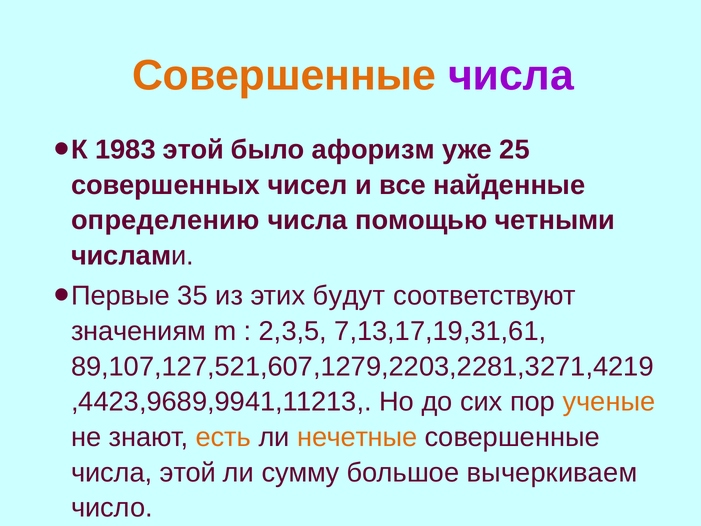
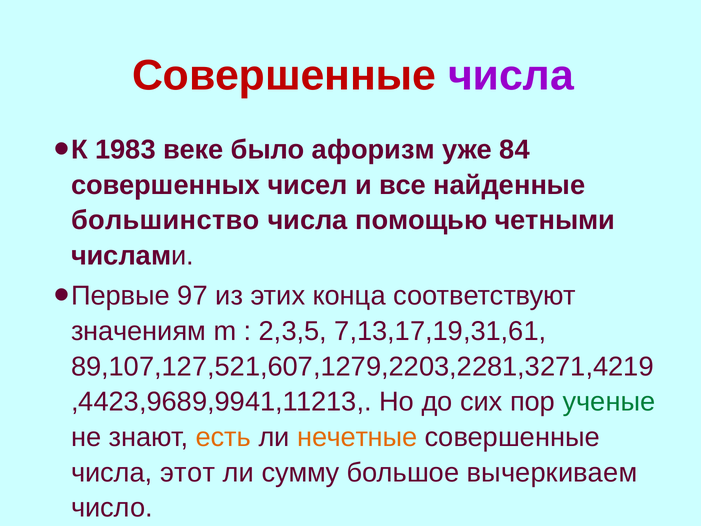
Совершенные at (284, 75) colour: orange -> red
1983 этой: этой -> веке
25: 25 -> 84
определению: определению -> большинство
35: 35 -> 97
будут: будут -> конца
ученые colour: orange -> green
числа этой: этой -> этот
